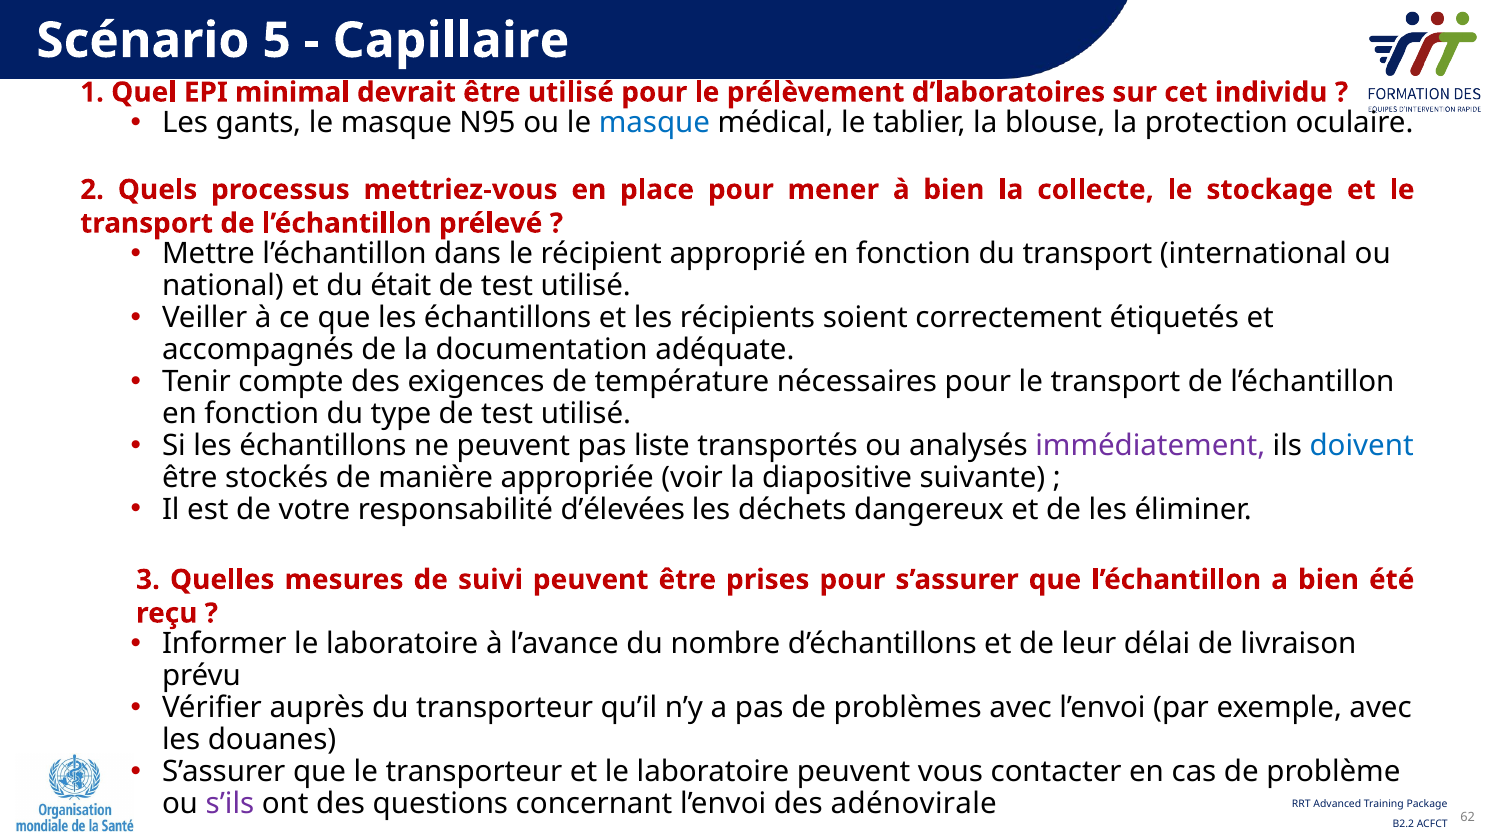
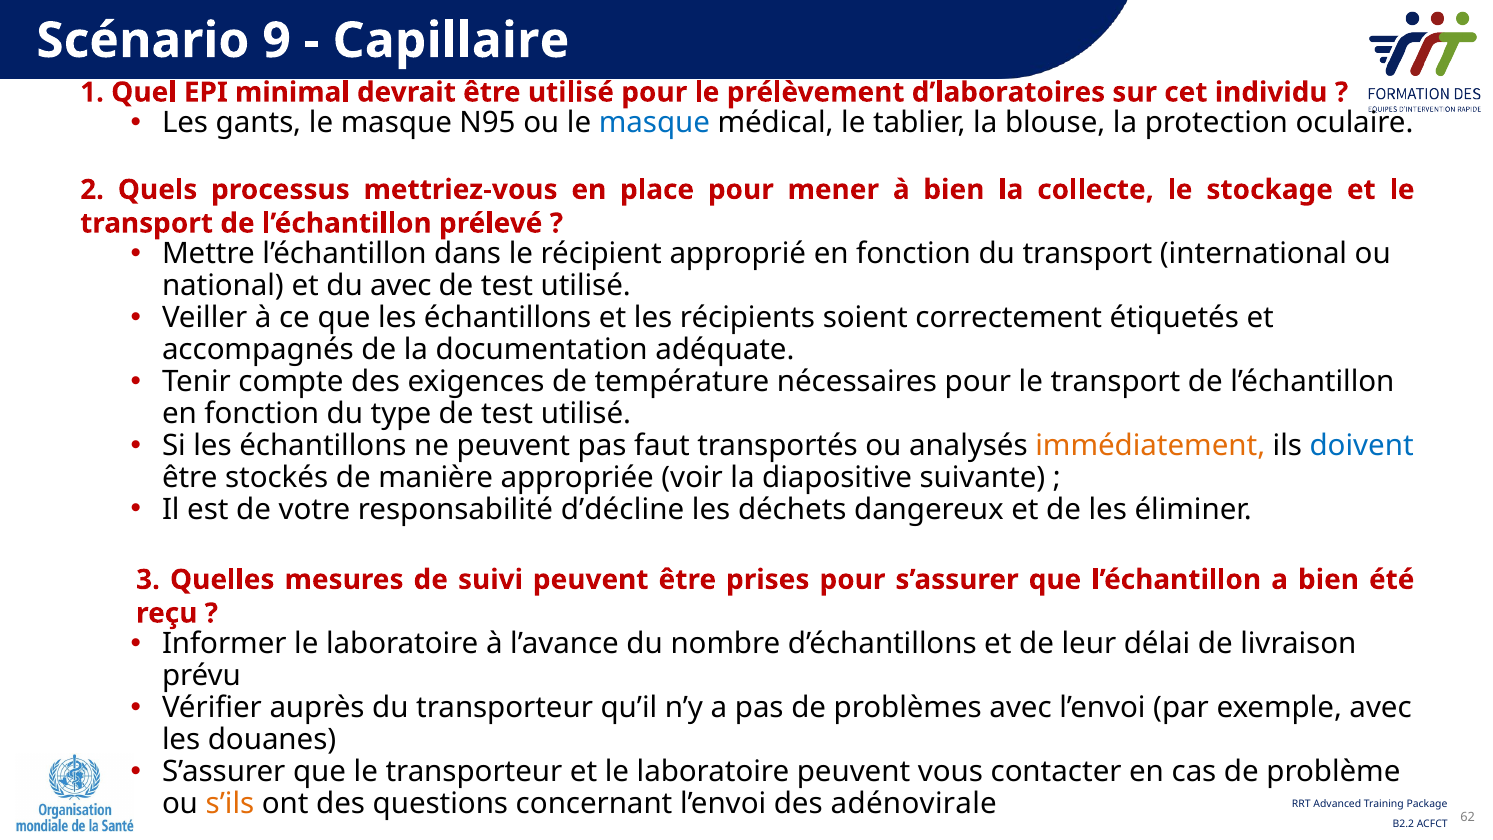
5: 5 -> 9
du était: était -> avec
liste: liste -> faut
immédiatement colour: purple -> orange
d’élevées: d’élevées -> d’décline
s’ils colour: purple -> orange
